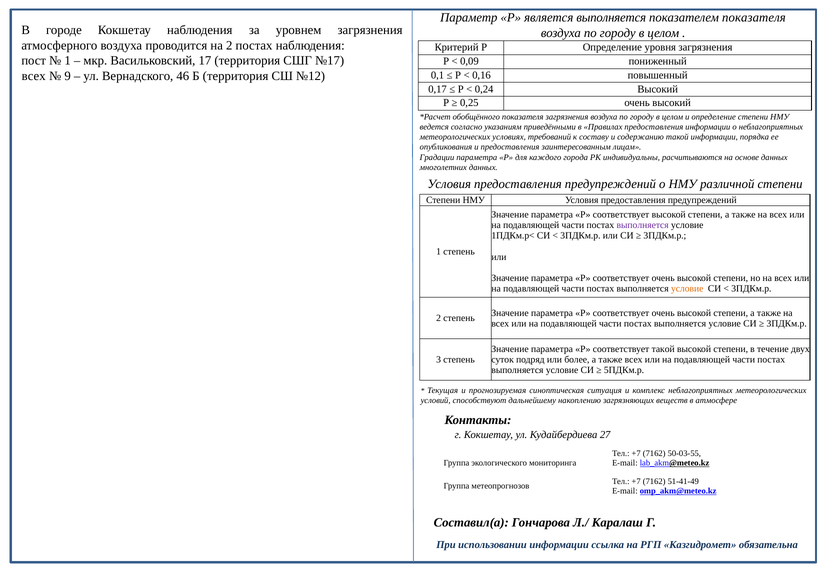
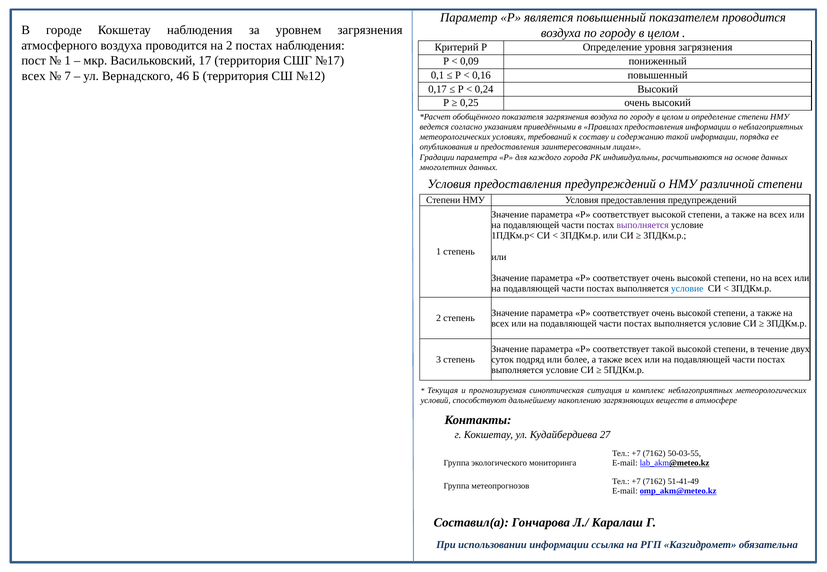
является выполняется: выполняется -> повышенный
показателем показателя: показателя -> проводится
9: 9 -> 7
условие at (687, 289) colour: orange -> blue
